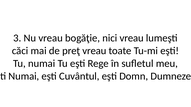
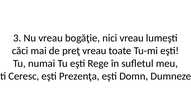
Numai at (24, 76): Numai -> Ceresc
Cuvântul: Cuvântul -> Prezenţa
